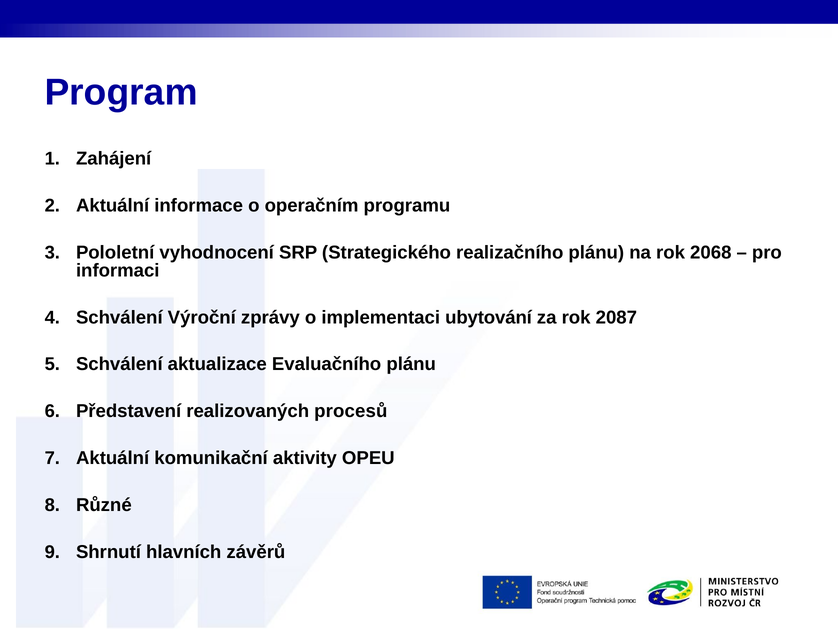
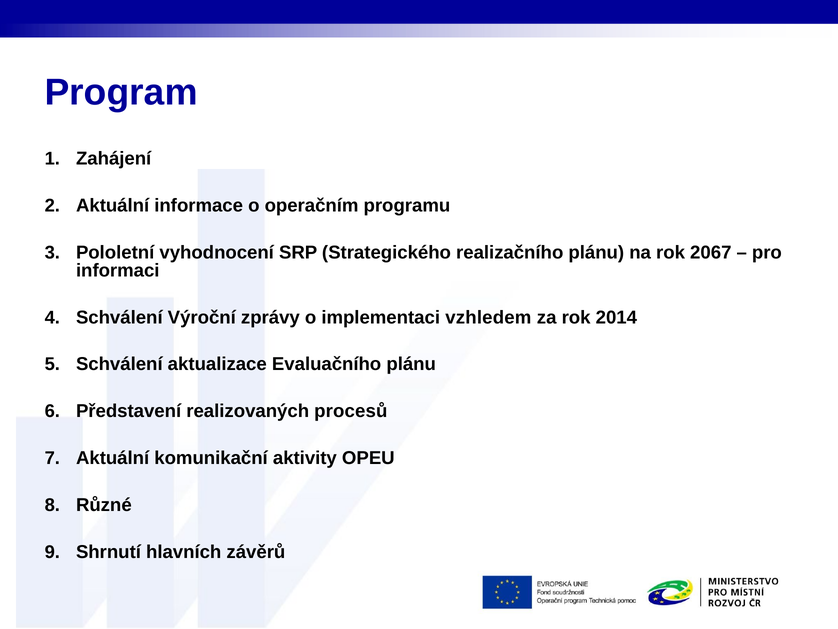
2068: 2068 -> 2067
ubytování: ubytování -> vzhledem
2087: 2087 -> 2014
